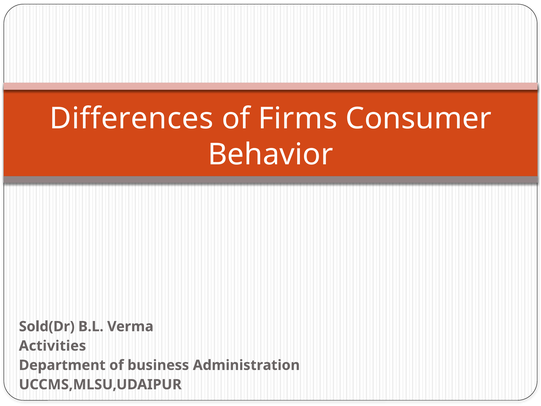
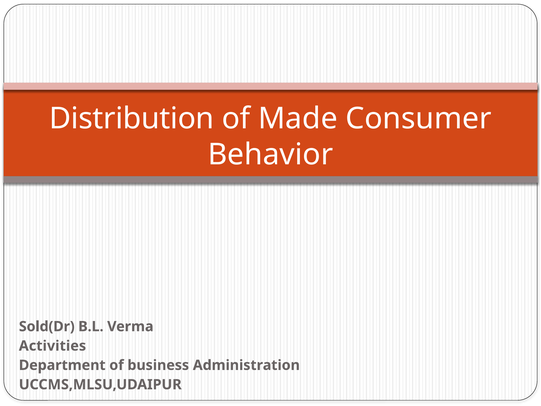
Differences: Differences -> Distribution
Firms: Firms -> Made
